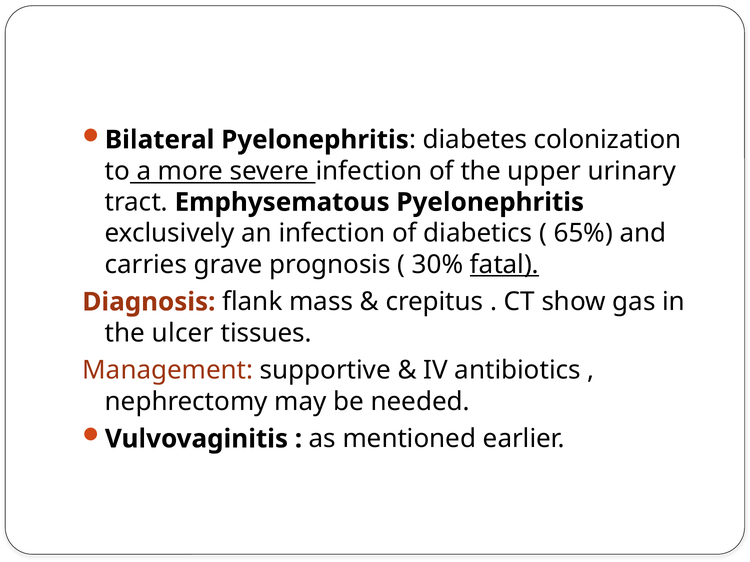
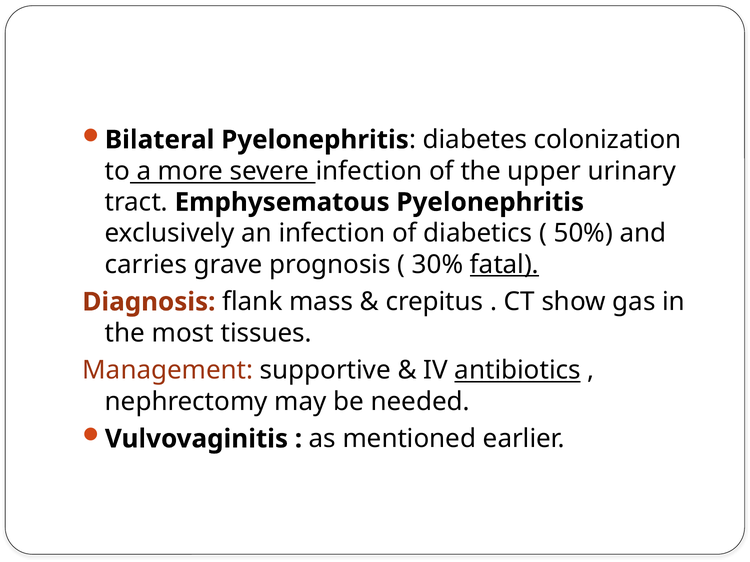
65%: 65% -> 50%
ulcer: ulcer -> most
antibiotics underline: none -> present
